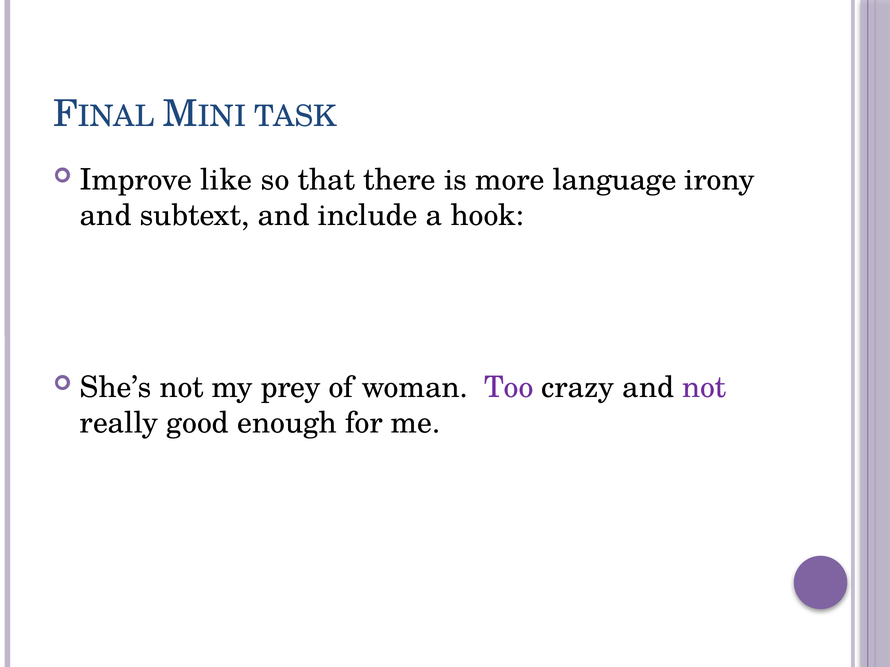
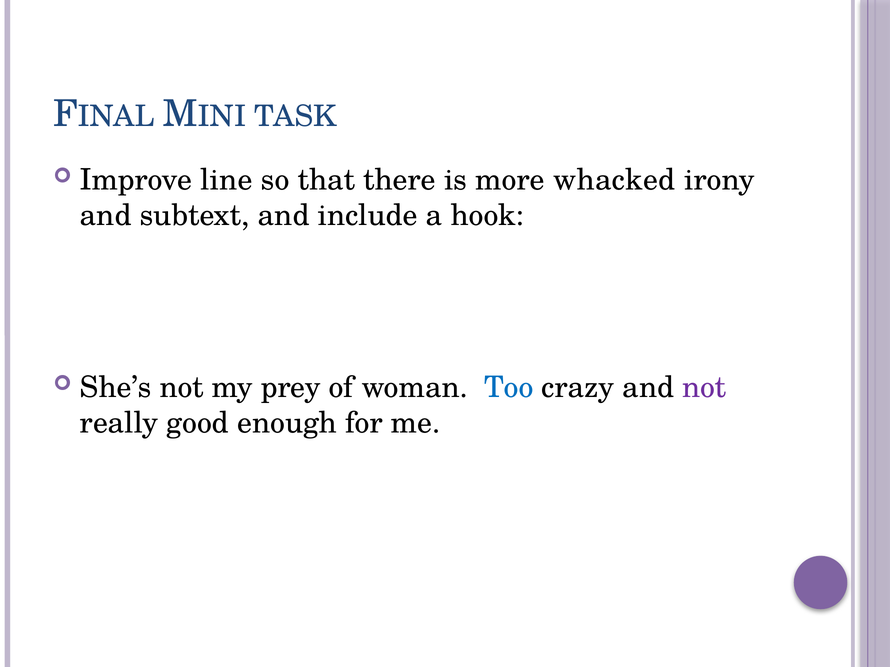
like: like -> line
language: language -> whacked
Too colour: purple -> blue
